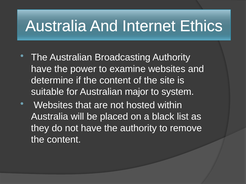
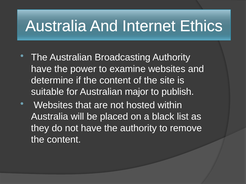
system: system -> publish
